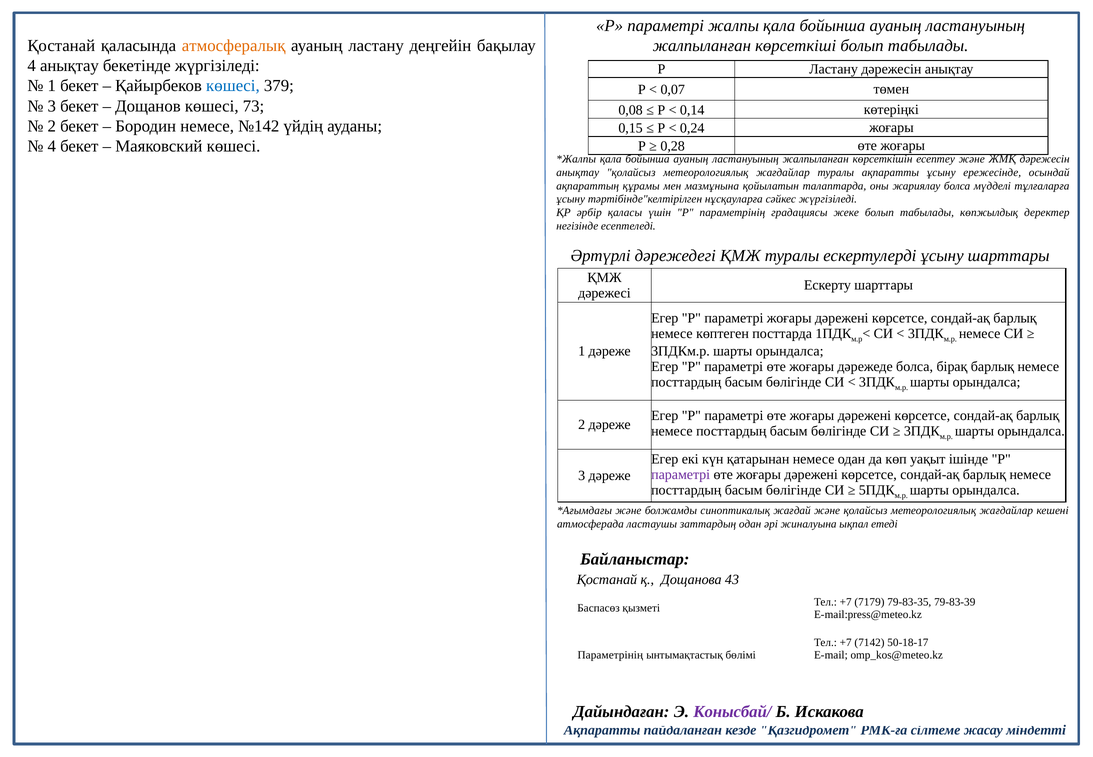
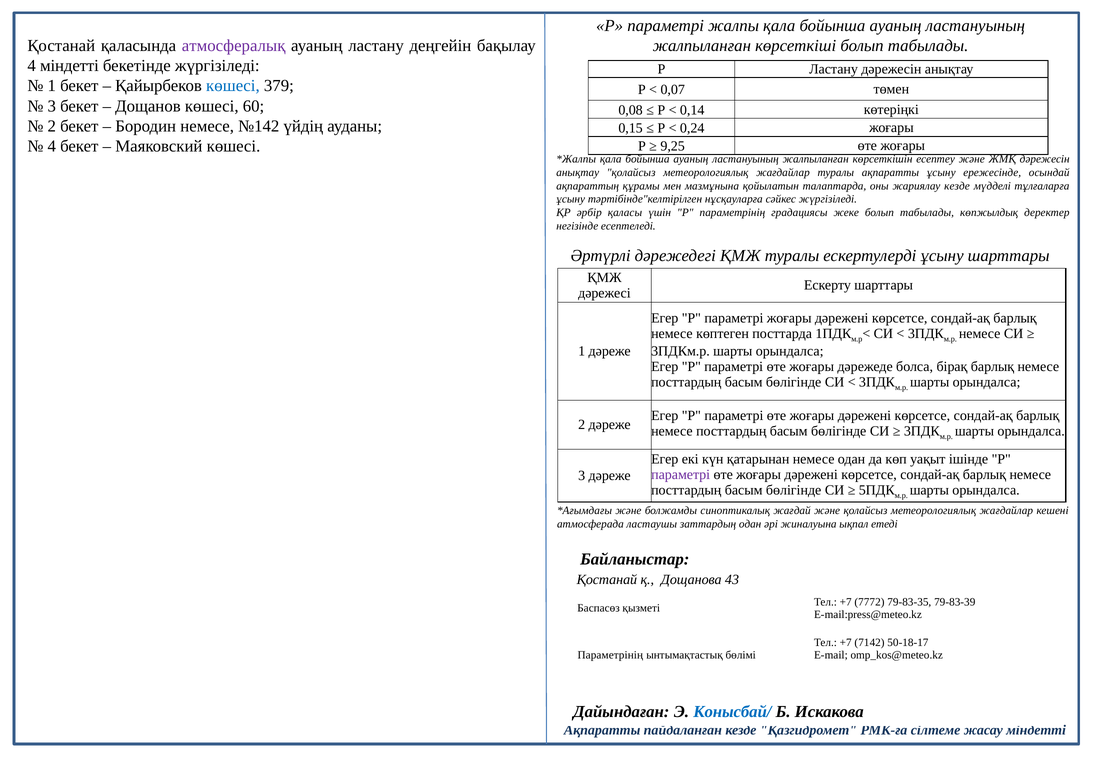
атмосфералық colour: orange -> purple
4 анықтау: анықтау -> міндетті
73: 73 -> 60
0,28: 0,28 -> 9,25
жариялау болса: болса -> кезде
7179: 7179 -> 7772
Конысбай/ colour: purple -> blue
